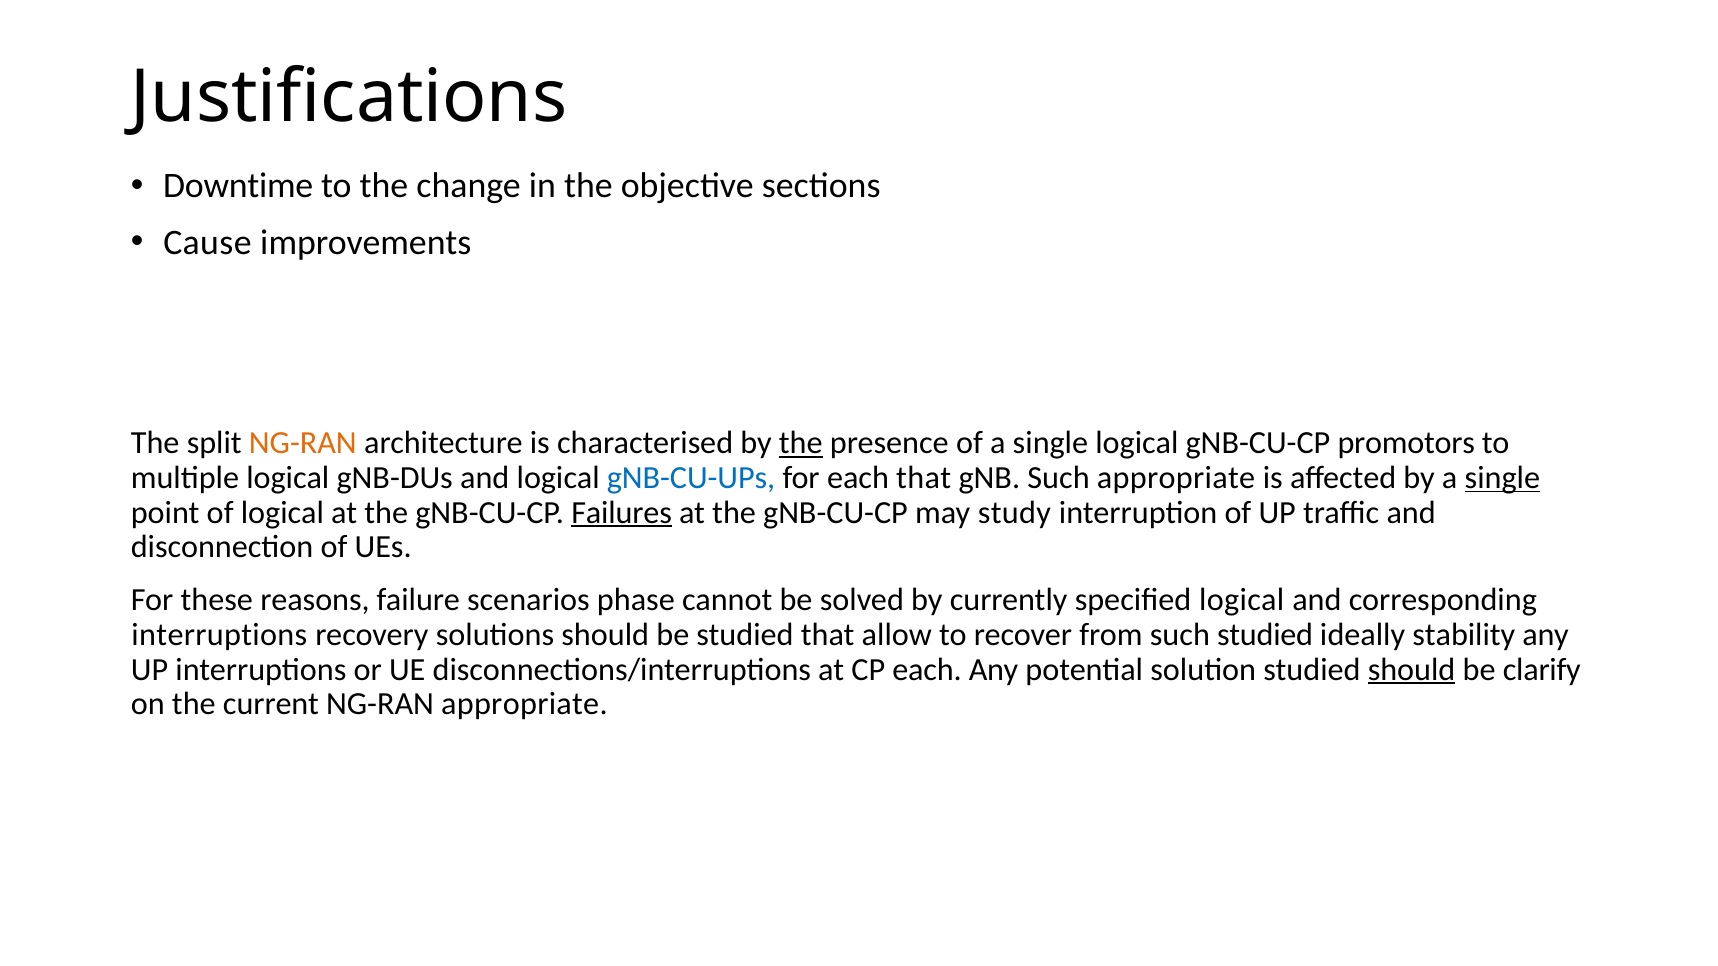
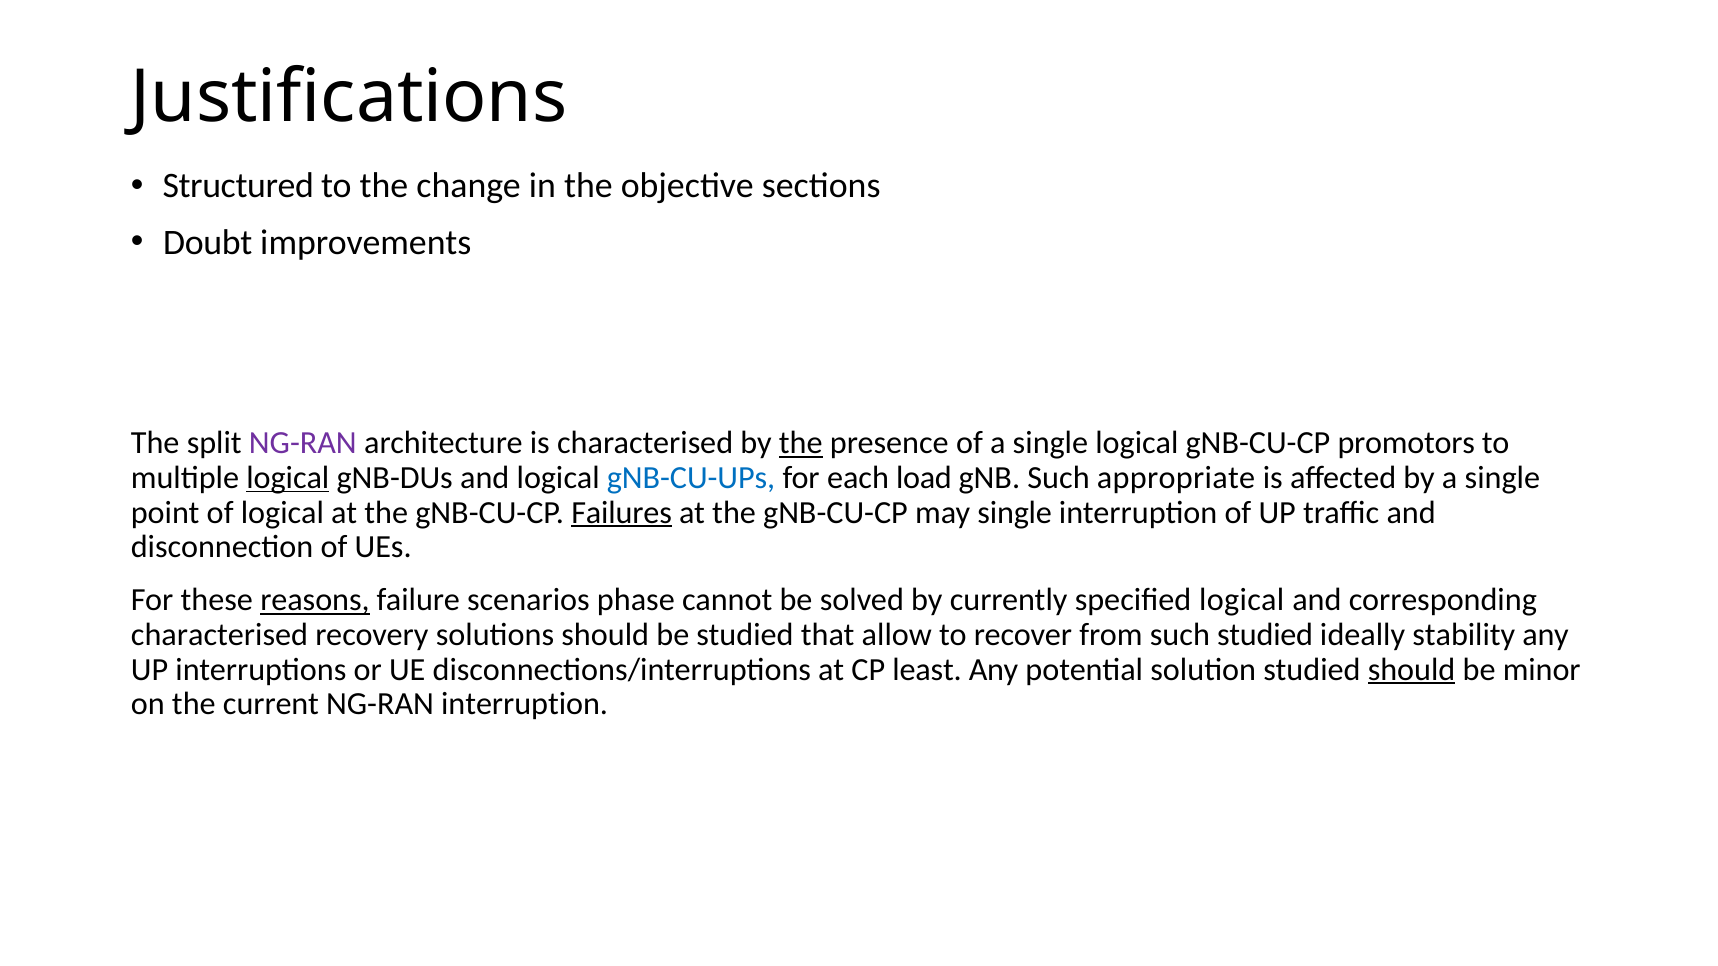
Downtime: Downtime -> Structured
Cause: Cause -> Doubt
NG-RAN at (303, 443) colour: orange -> purple
logical at (288, 478) underline: none -> present
each that: that -> load
single at (1502, 478) underline: present -> none
may study: study -> single
reasons underline: none -> present
interruptions at (219, 635): interruptions -> characterised
CP each: each -> least
clarify: clarify -> minor
NG-RAN appropriate: appropriate -> interruption
